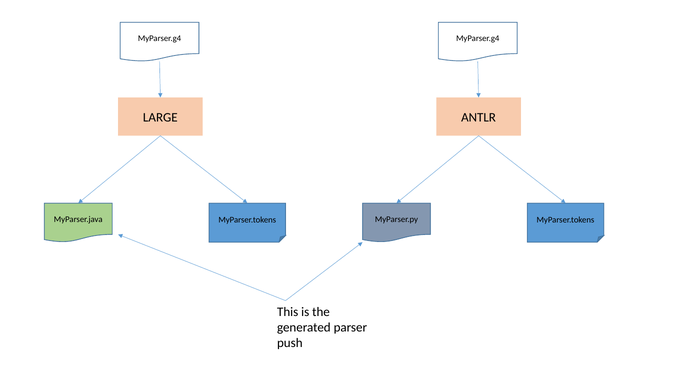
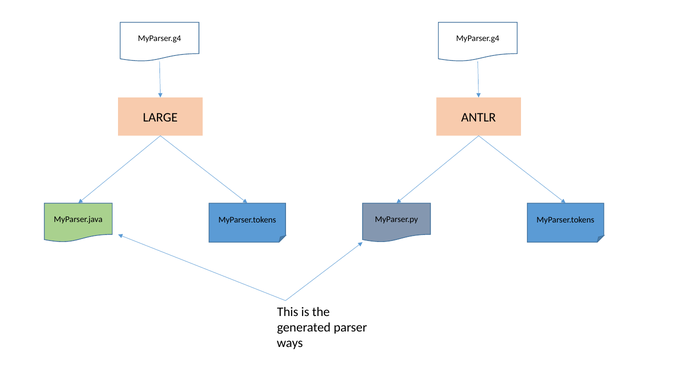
push: push -> ways
